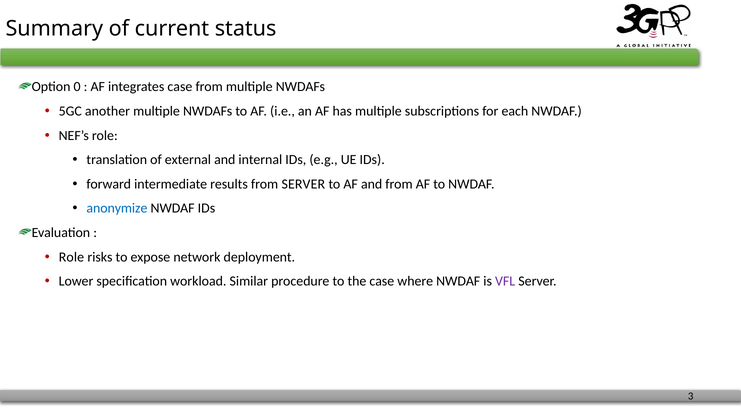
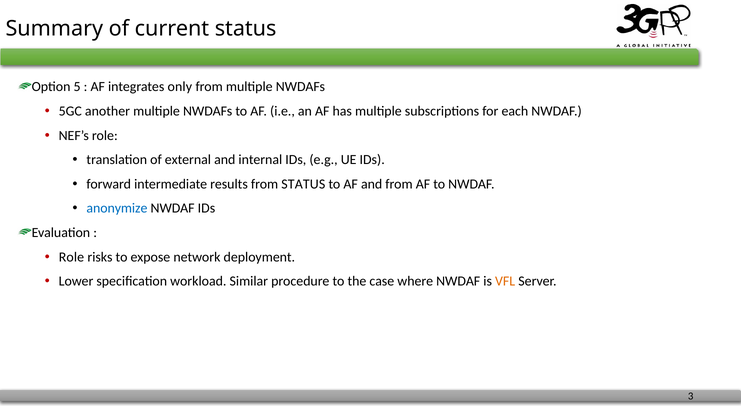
0: 0 -> 5
integrates case: case -> only
from SERVER: SERVER -> STATUS
VFL colour: purple -> orange
